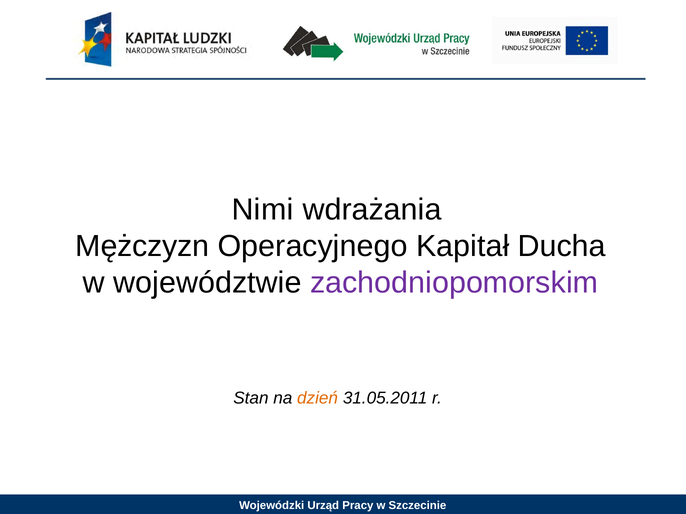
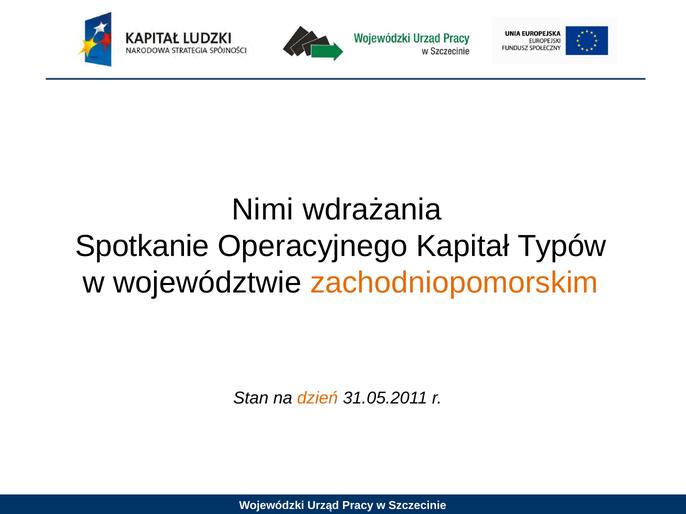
Mężczyzn: Mężczyzn -> Spotkanie
Ducha: Ducha -> Typów
zachodniopomorskim colour: purple -> orange
